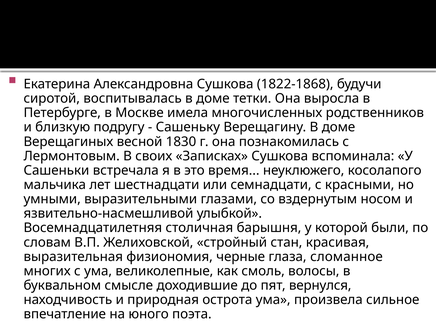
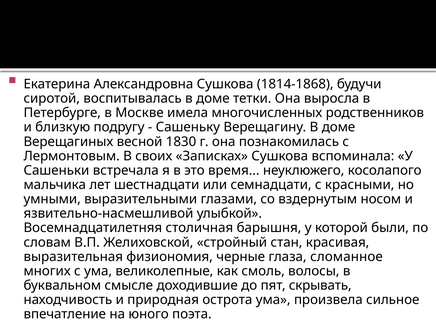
1822-1868: 1822-1868 -> 1814-1868
вернулся: вернулся -> скрывать
